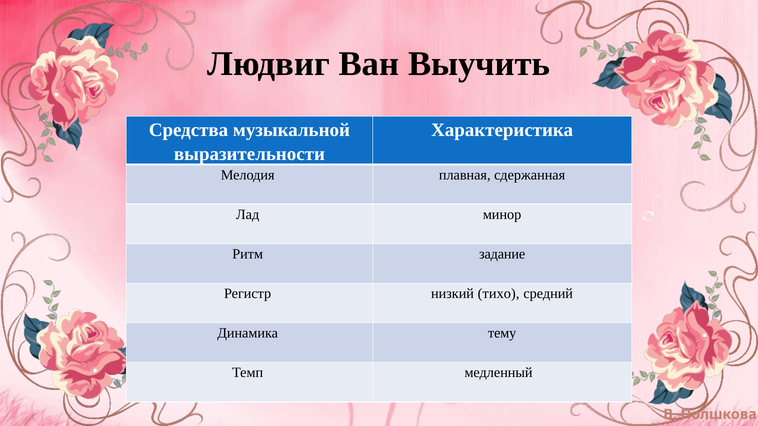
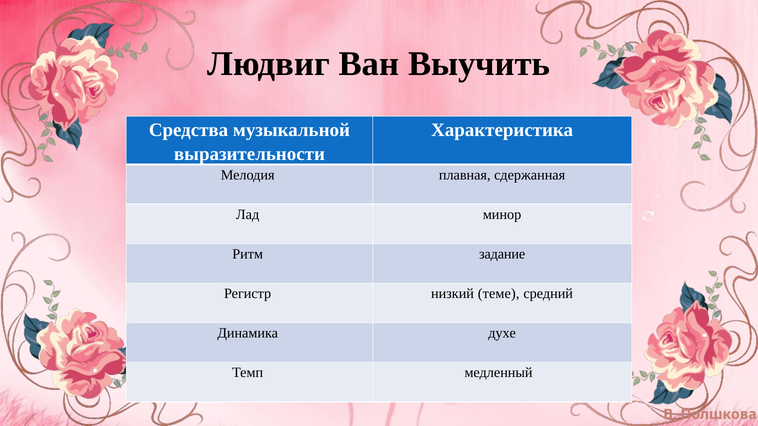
тихо: тихо -> теме
тему: тему -> духе
